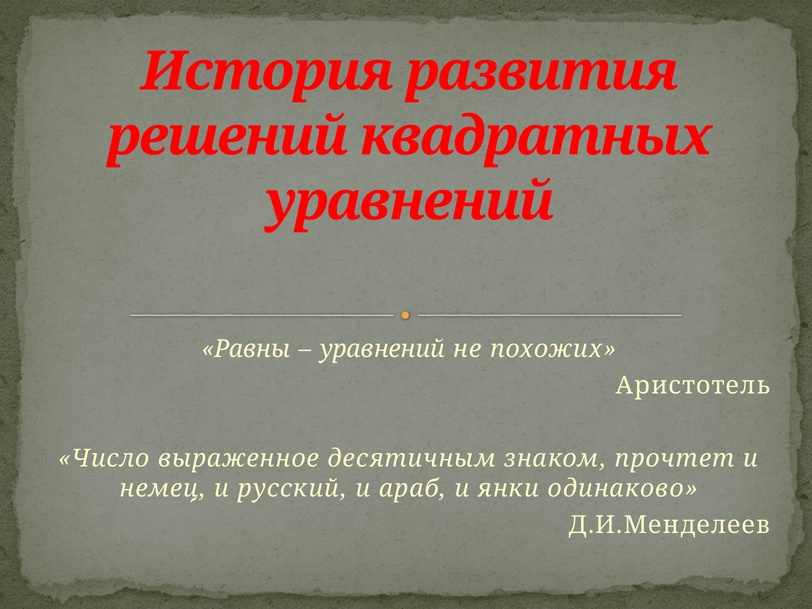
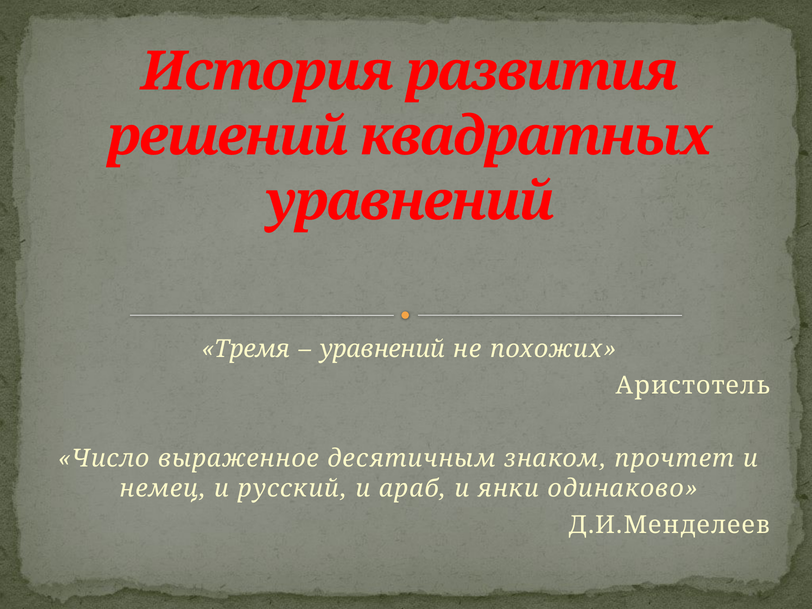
Равны: Равны -> Тремя
